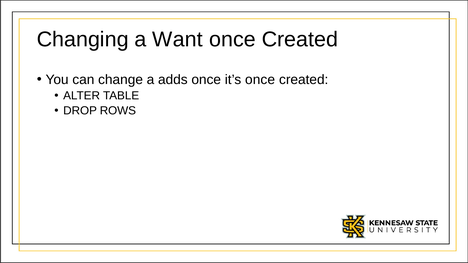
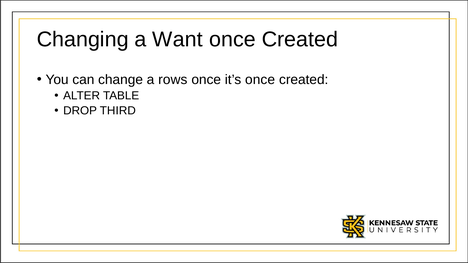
adds: adds -> rows
ROWS: ROWS -> THIRD
